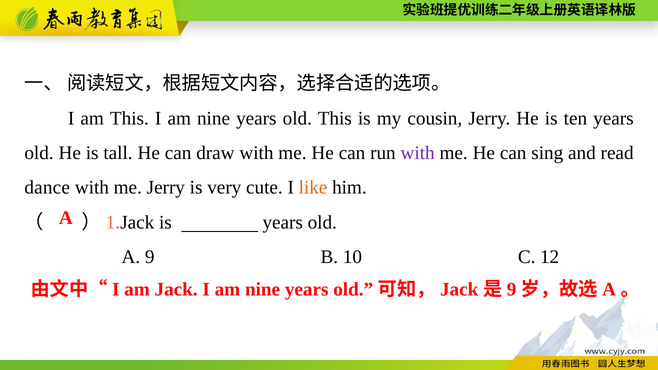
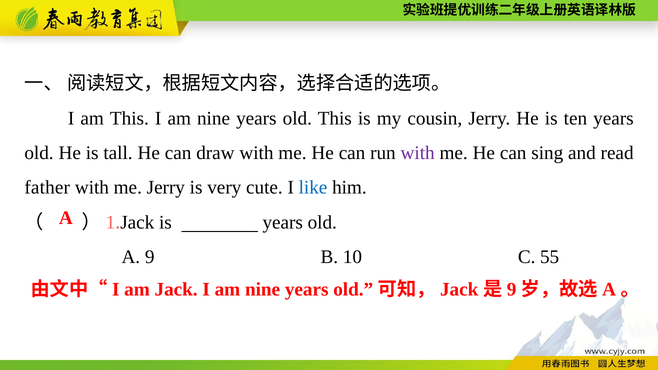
dance: dance -> father
like colour: orange -> blue
12: 12 -> 55
